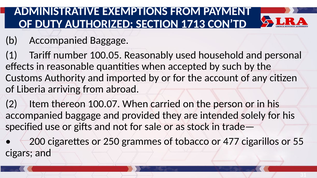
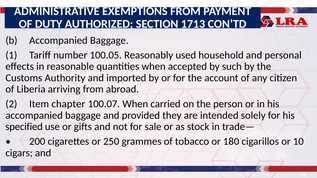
thereon: thereon -> chapter
477: 477 -> 180
55: 55 -> 10
